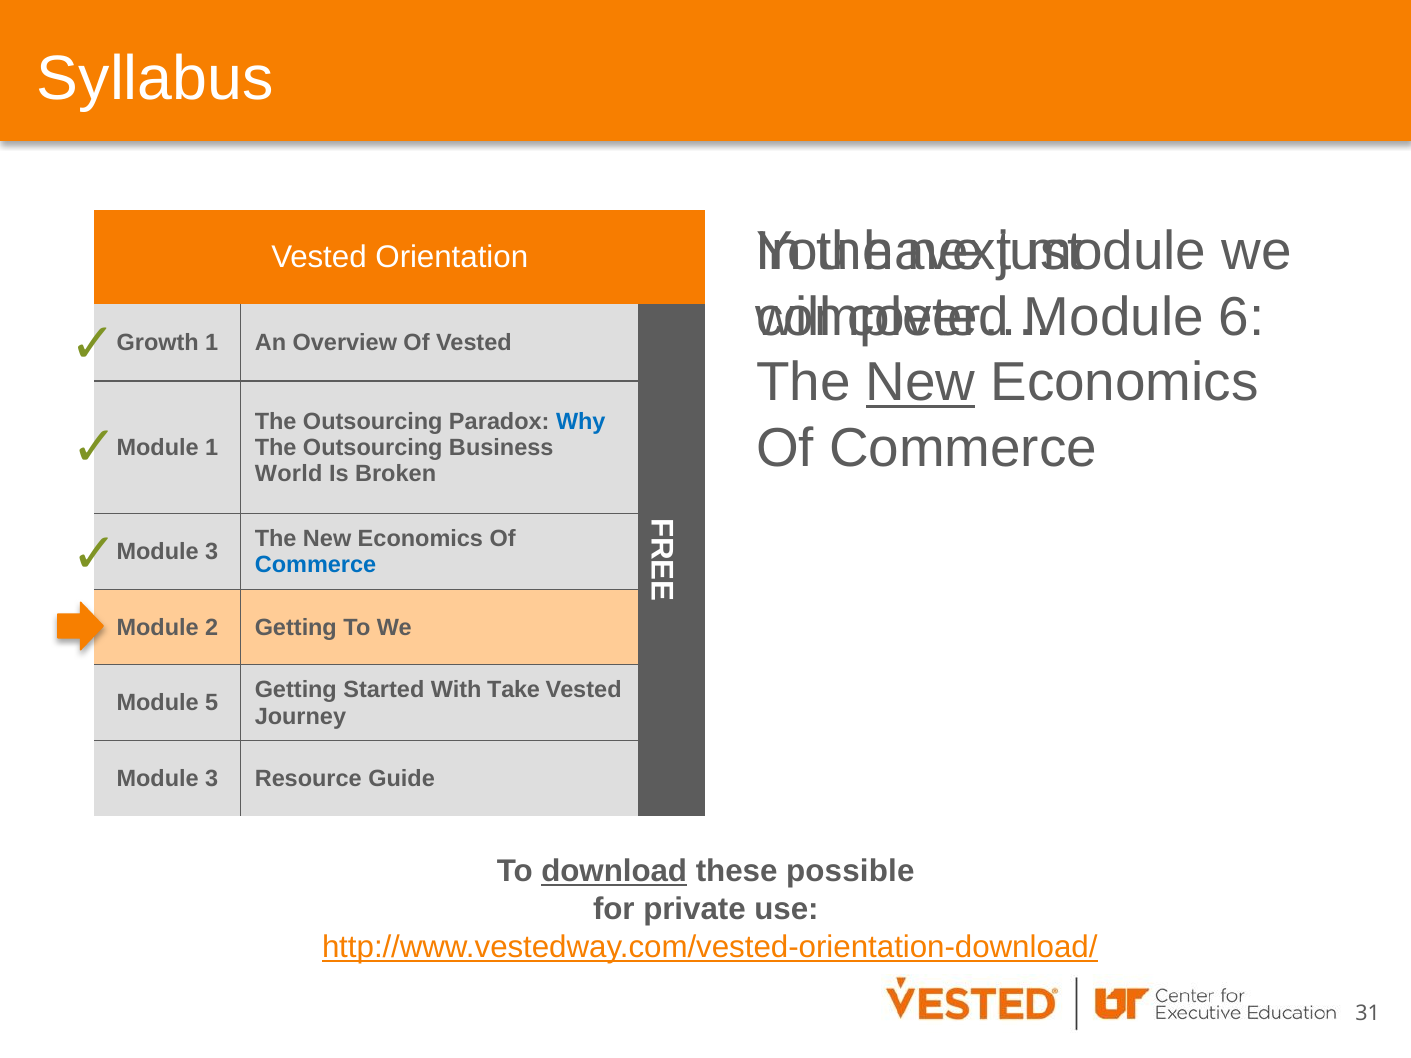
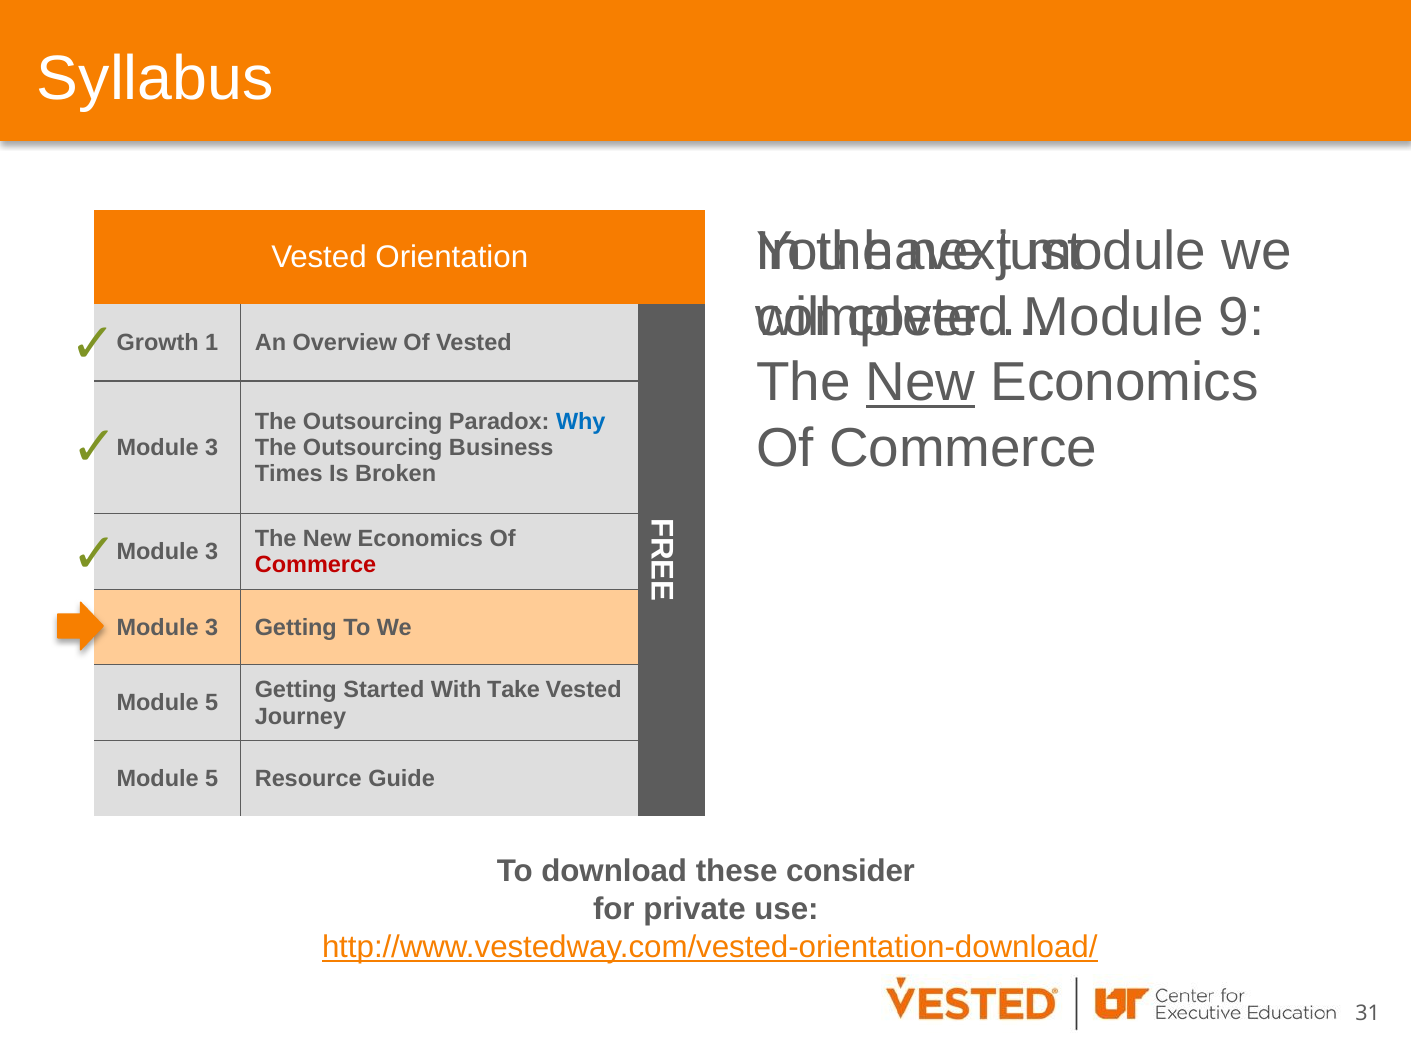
6: 6 -> 9
1 at (212, 448): 1 -> 3
World: World -> Times
Commerce at (316, 565) colour: blue -> red
2 at (212, 628): 2 -> 3
3 at (212, 779): 3 -> 5
download underline: present -> none
possible: possible -> consider
